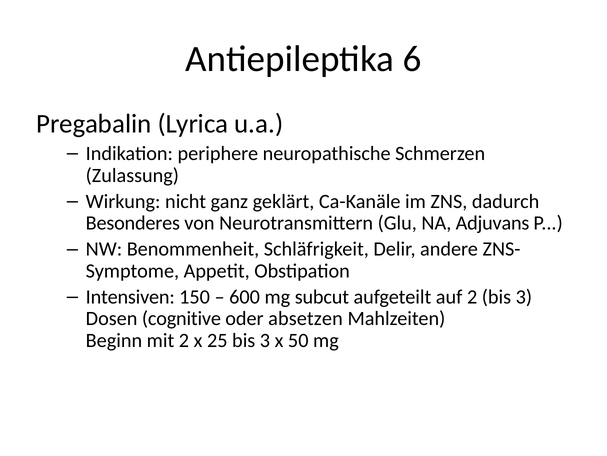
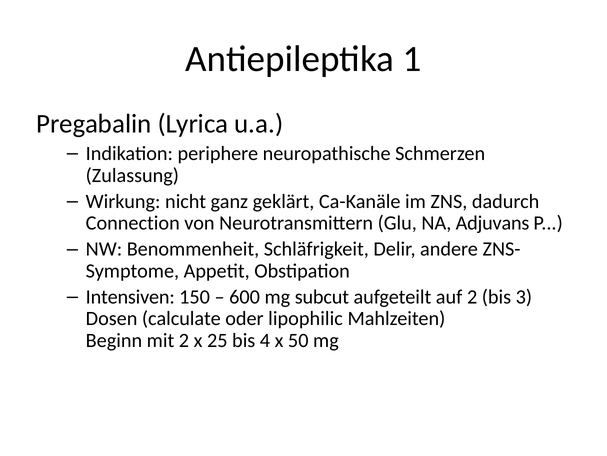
6: 6 -> 1
Besonderes: Besonderes -> Connection
cognitive: cognitive -> calculate
absetzen: absetzen -> lipophilic
25 bis 3: 3 -> 4
